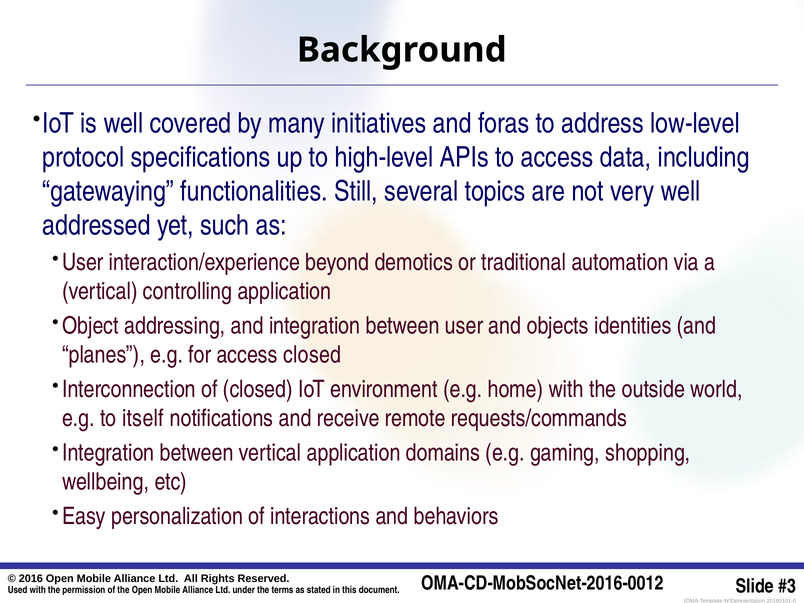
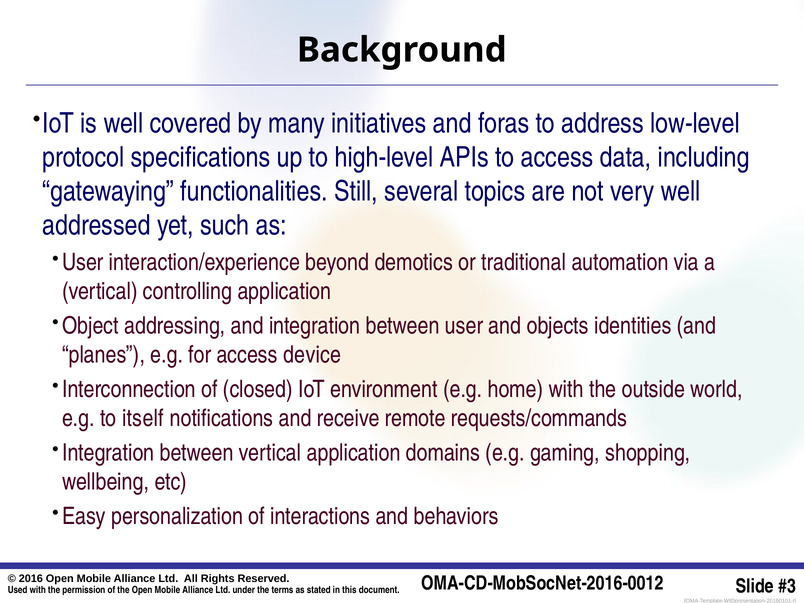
access closed: closed -> device
